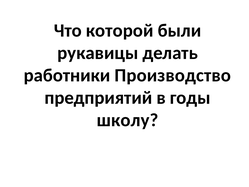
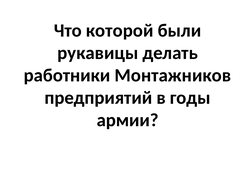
Производство: Производство -> Монтажников
школу: школу -> армии
